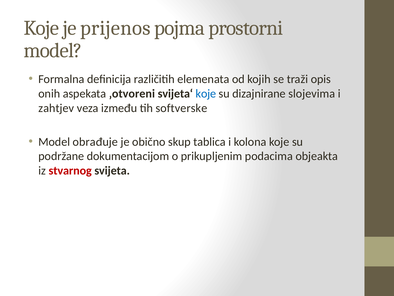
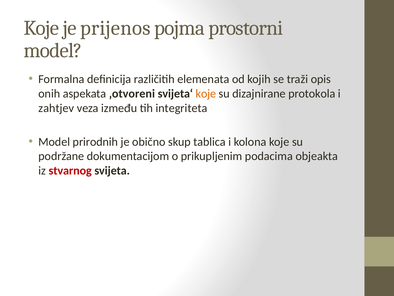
koje at (206, 93) colour: blue -> orange
slojevima: slojevima -> protokola
softverske: softverske -> integriteta
obrađuje: obrađuje -> prirodnih
